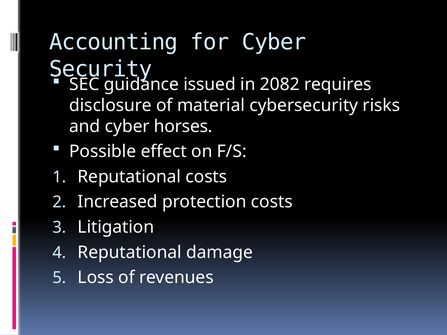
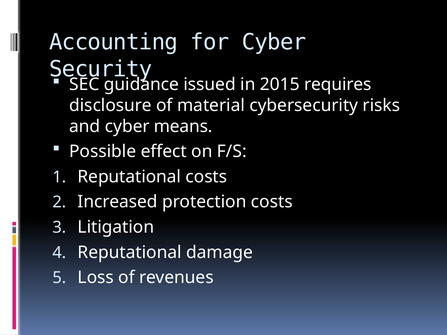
2082: 2082 -> 2015
horses: horses -> means
